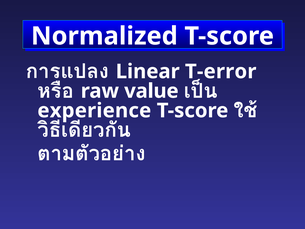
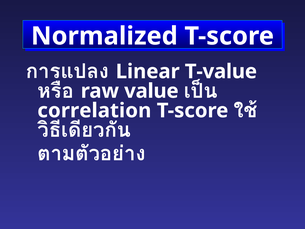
T-error: T-error -> T-value
experience: experience -> correlation
